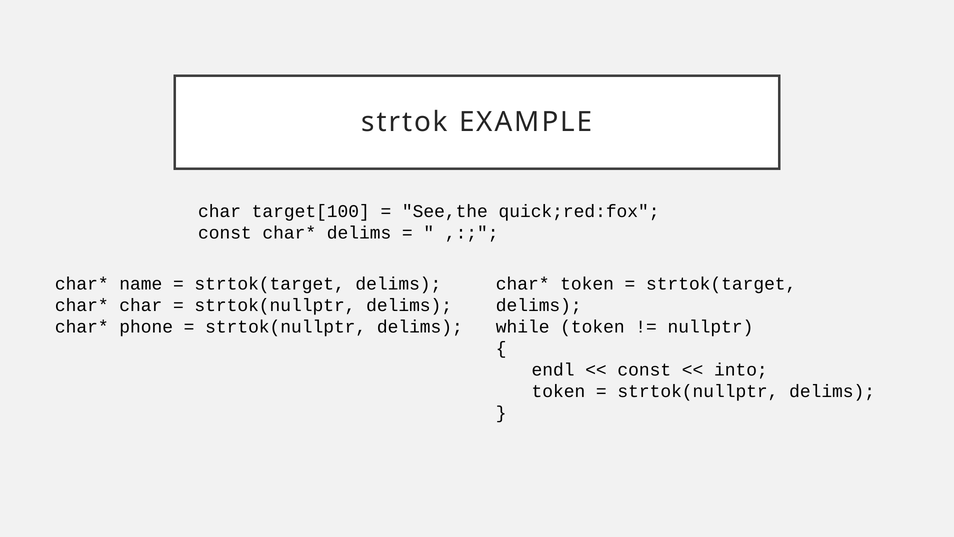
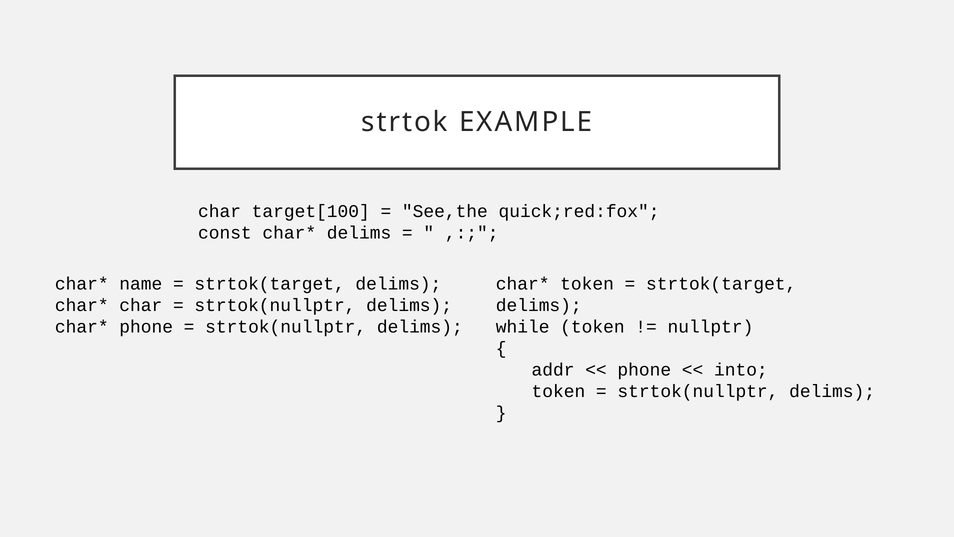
endl: endl -> addr
const at (644, 370): const -> phone
